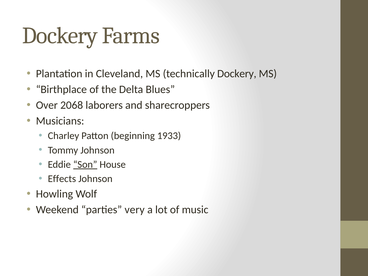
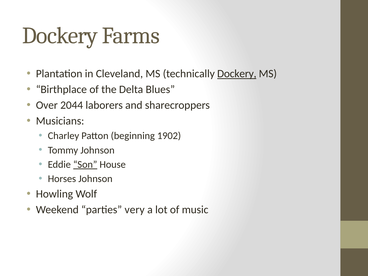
Dockery at (237, 74) underline: none -> present
2068: 2068 -> 2044
1933: 1933 -> 1902
Effects: Effects -> Horses
